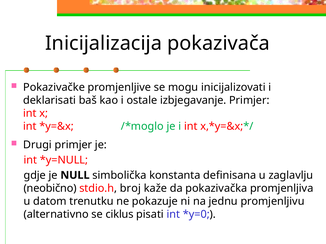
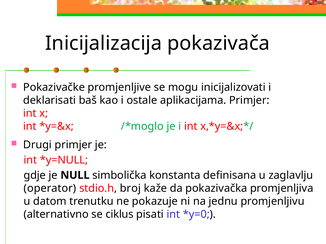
izbjegavanje: izbjegavanje -> aplikacijama
neobično: neobično -> operator
